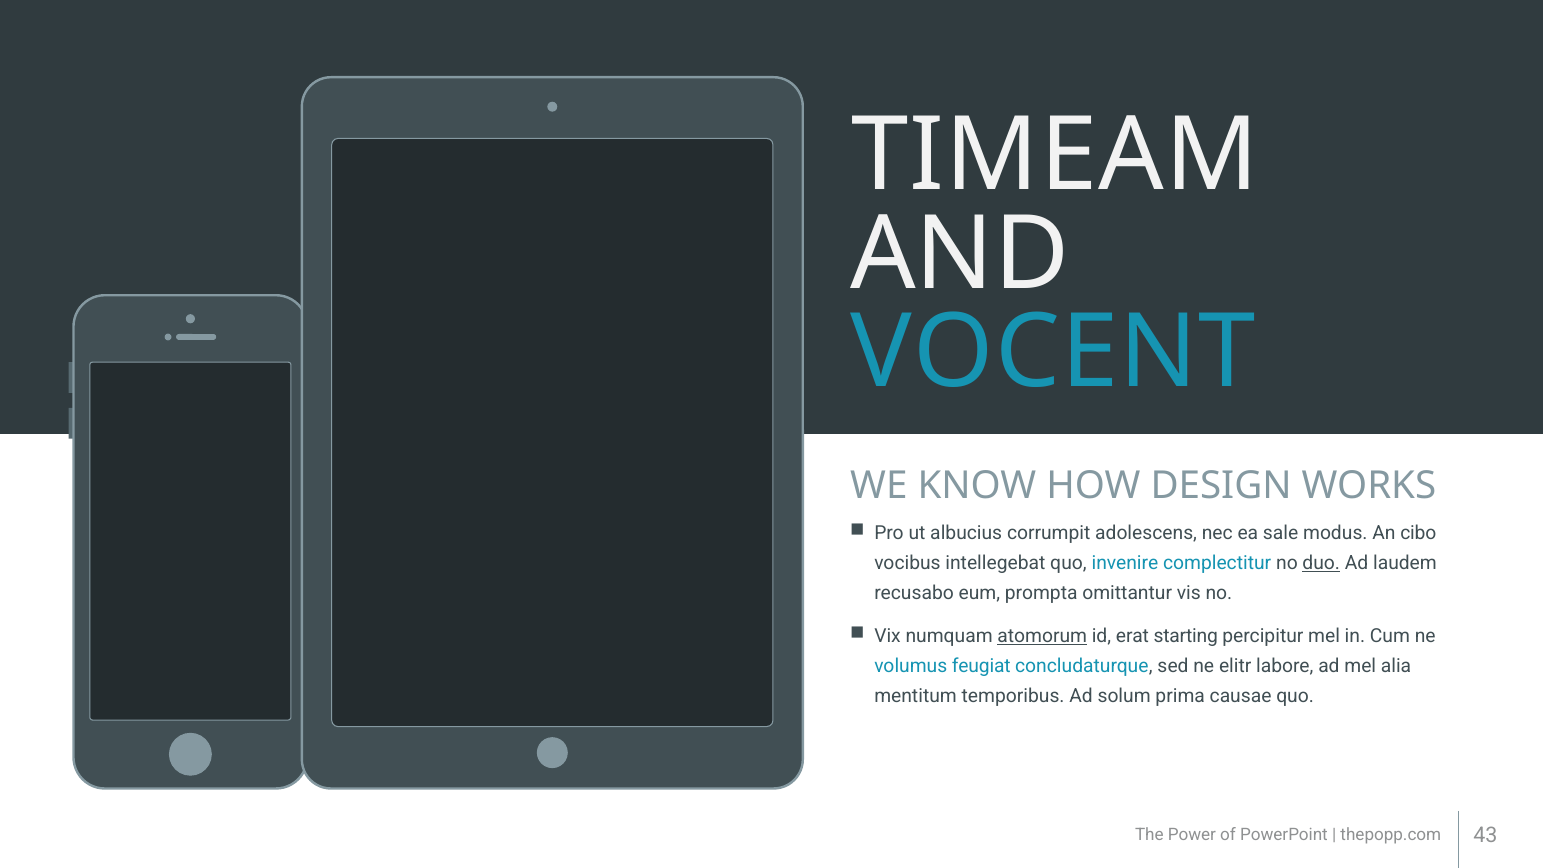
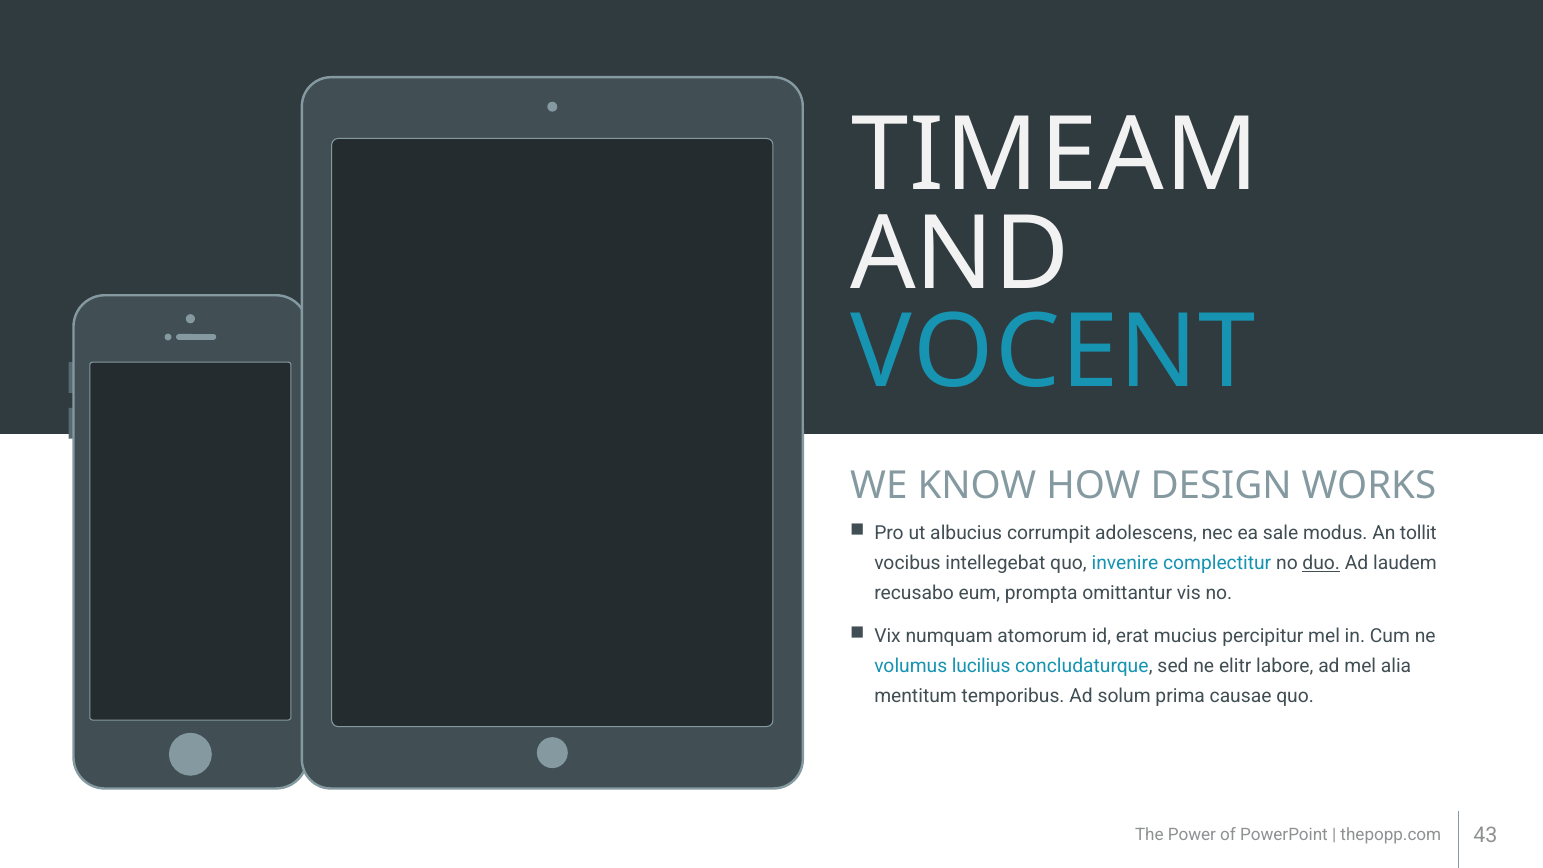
cibo: cibo -> tollit
atomorum underline: present -> none
starting: starting -> mucius
feugiat: feugiat -> lucilius
